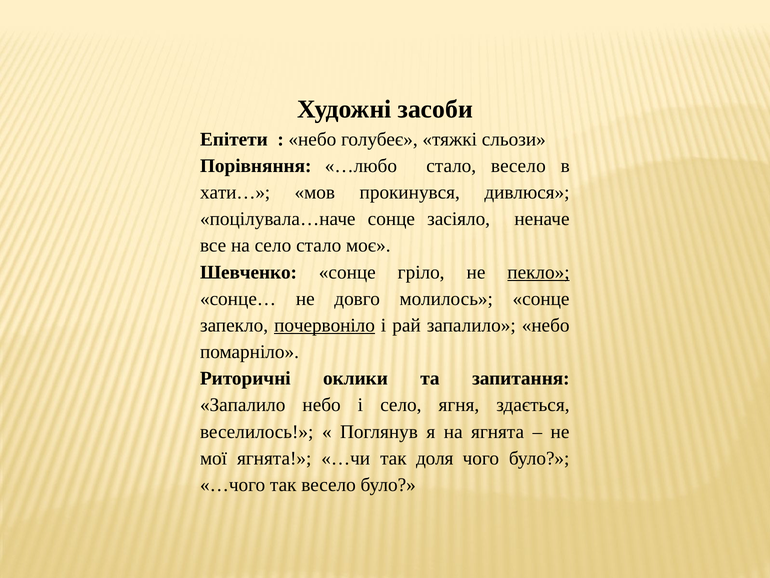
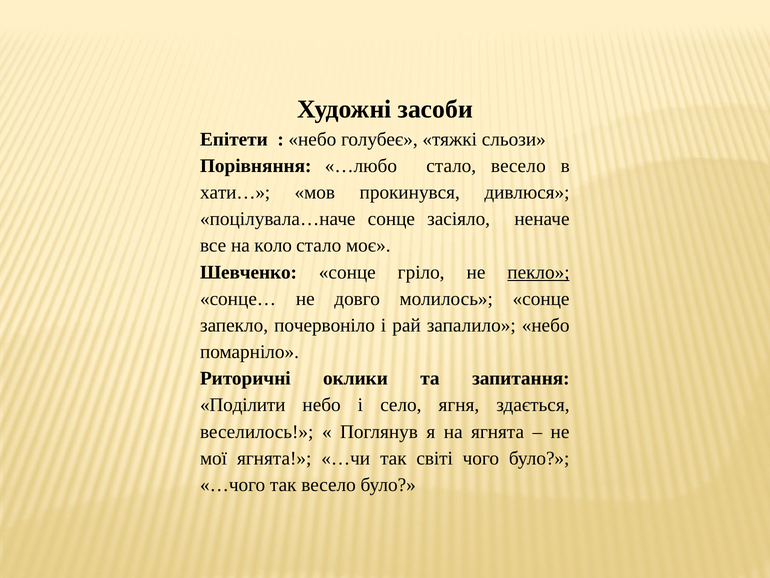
на село: село -> коло
почервоніло underline: present -> none
Запалило at (243, 405): Запалило -> Поділити
доля: доля -> світі
